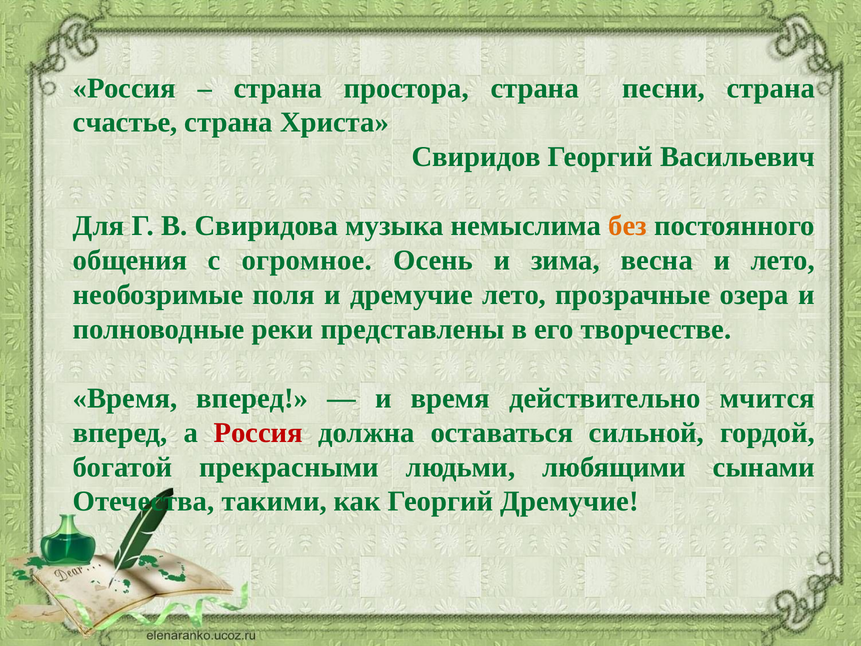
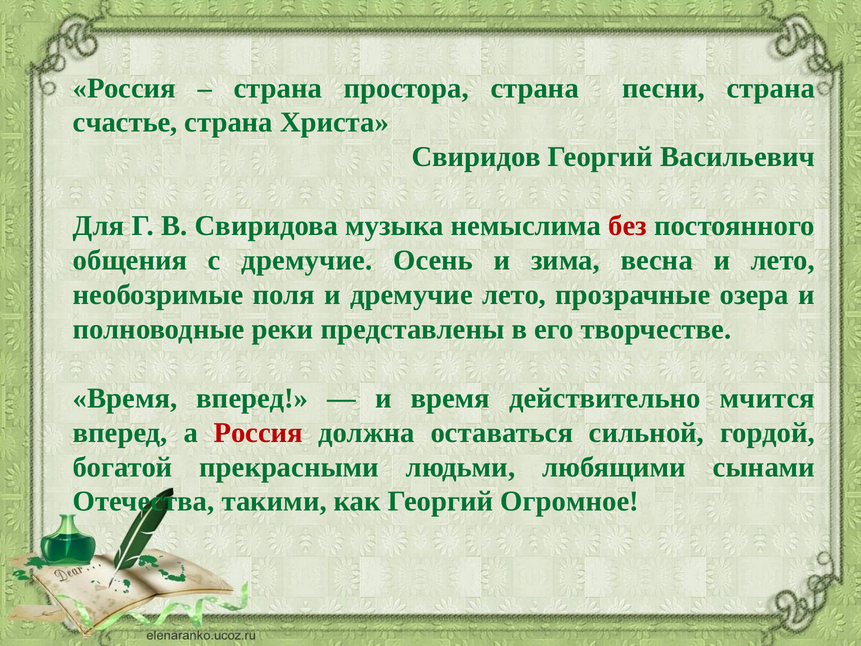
без colour: orange -> red
с огромное: огромное -> дремучие
Георгий Дремучие: Дремучие -> Огромное
